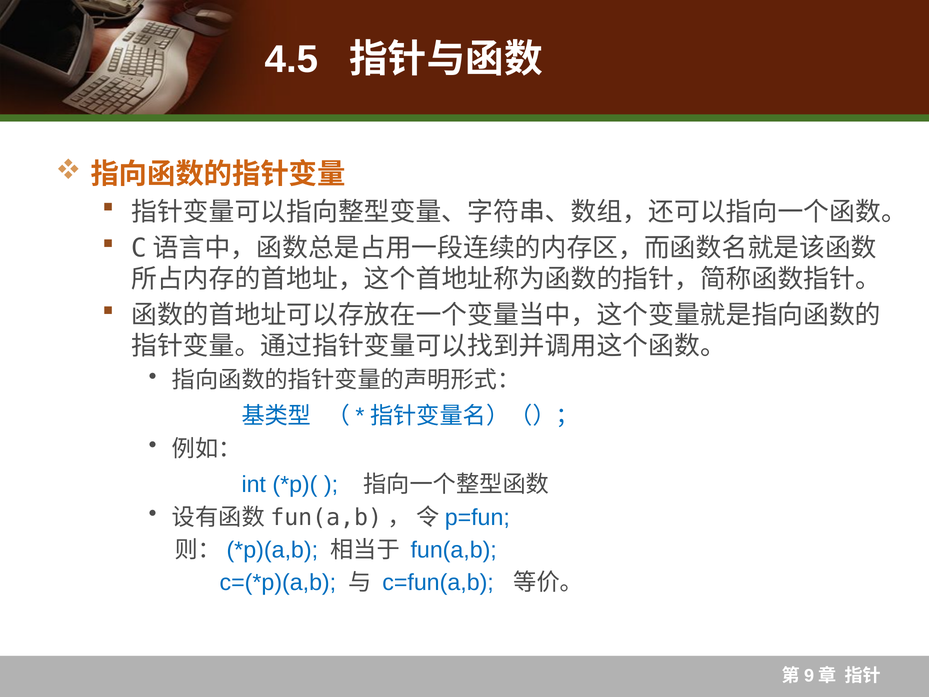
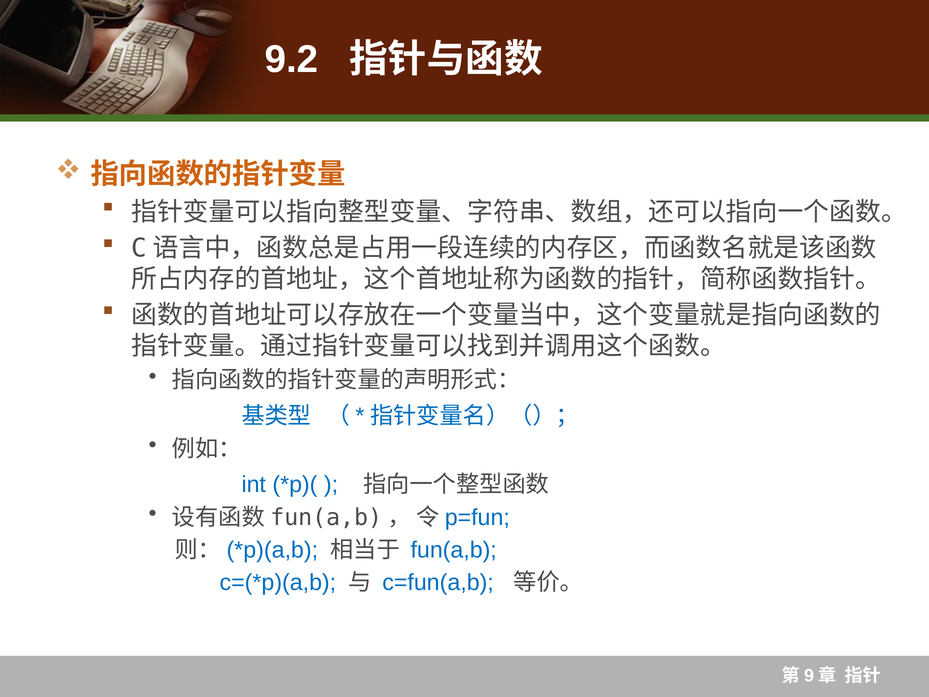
4.5: 4.5 -> 9.2
